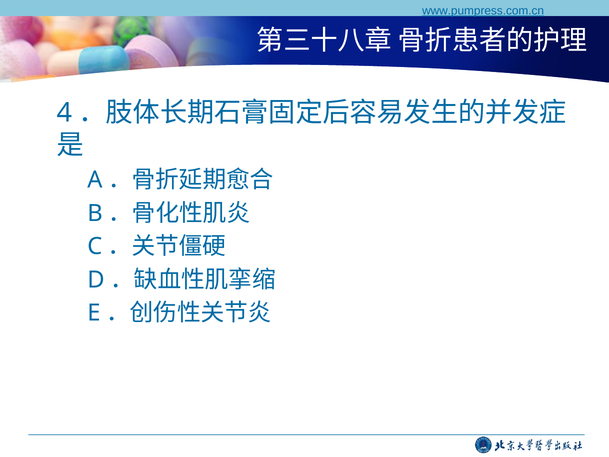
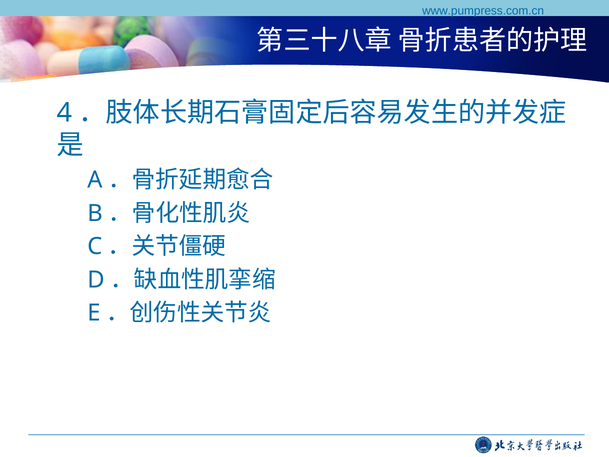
www.pumpress.com.cn underline: present -> none
